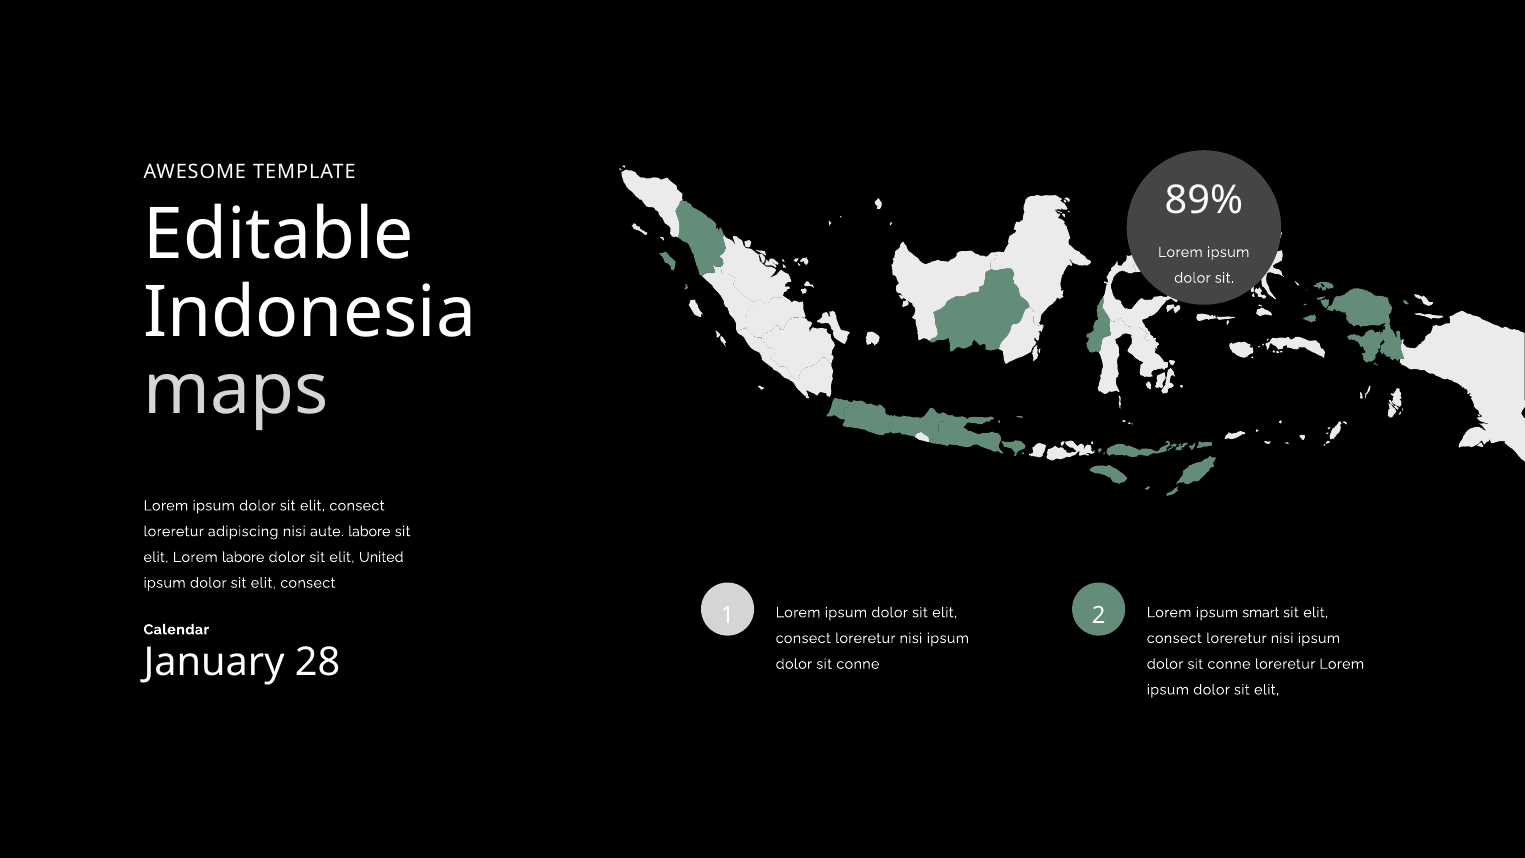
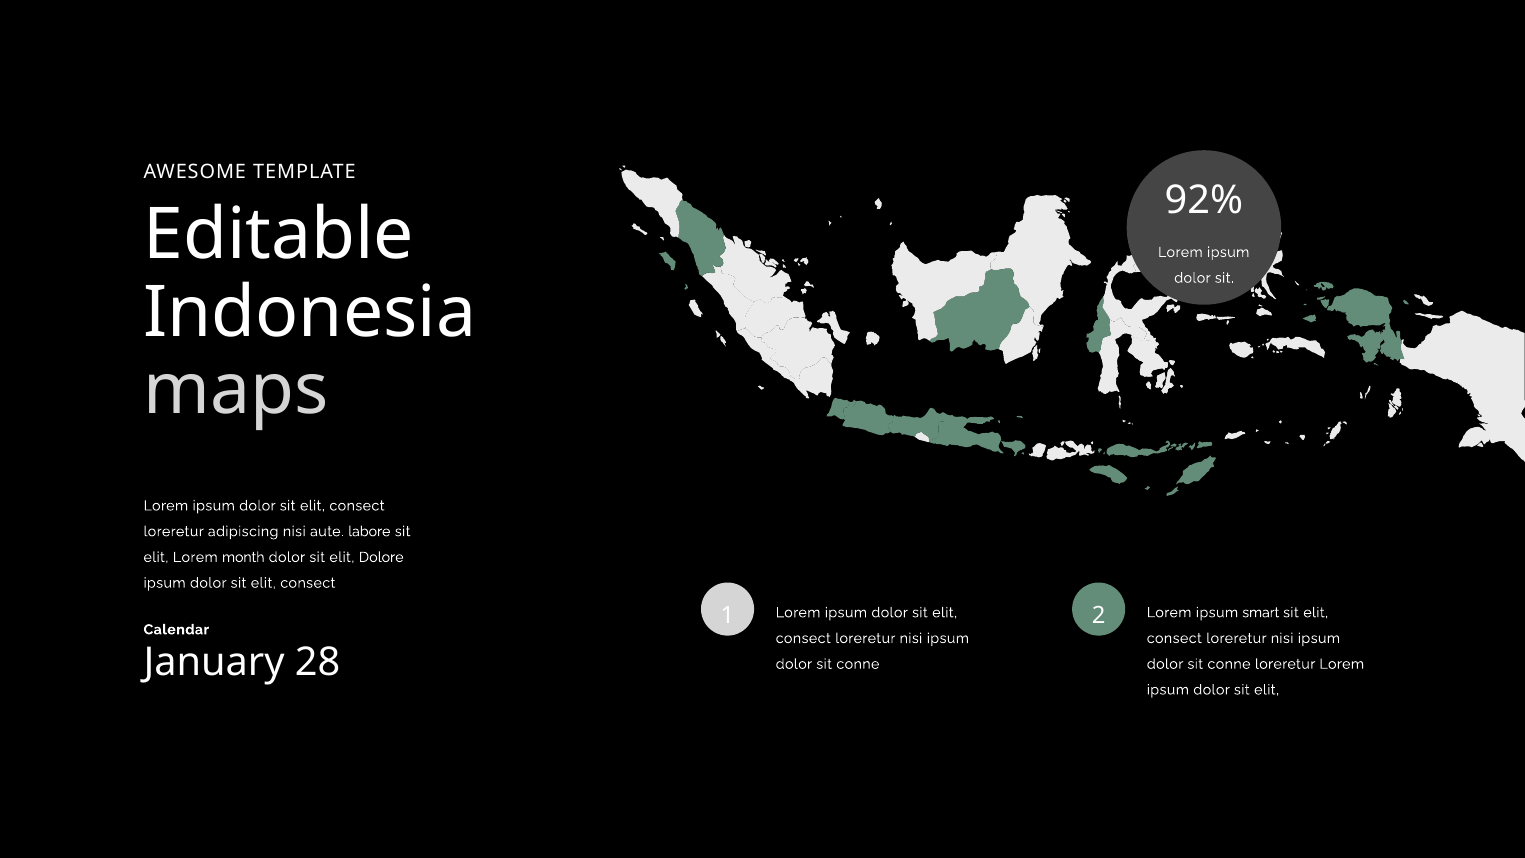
89%: 89% -> 92%
Lorem labore: labore -> month
United: United -> Dolore
